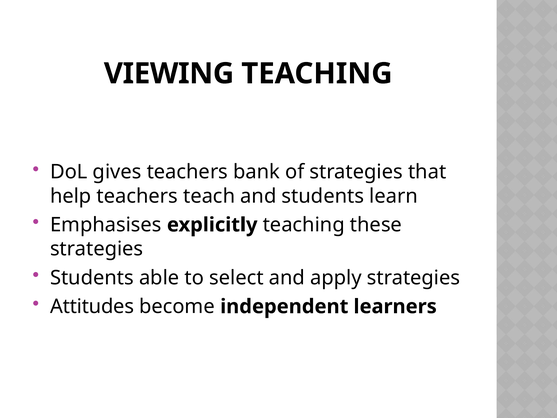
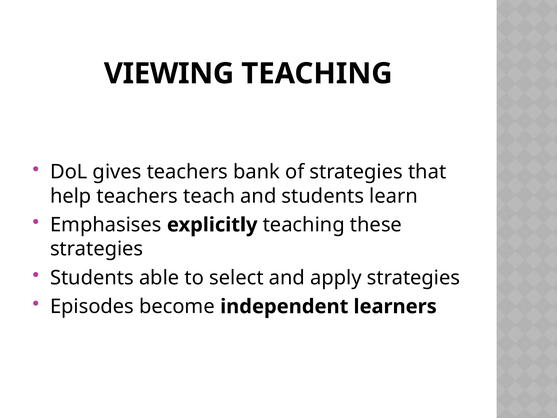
Attitudes: Attitudes -> Episodes
